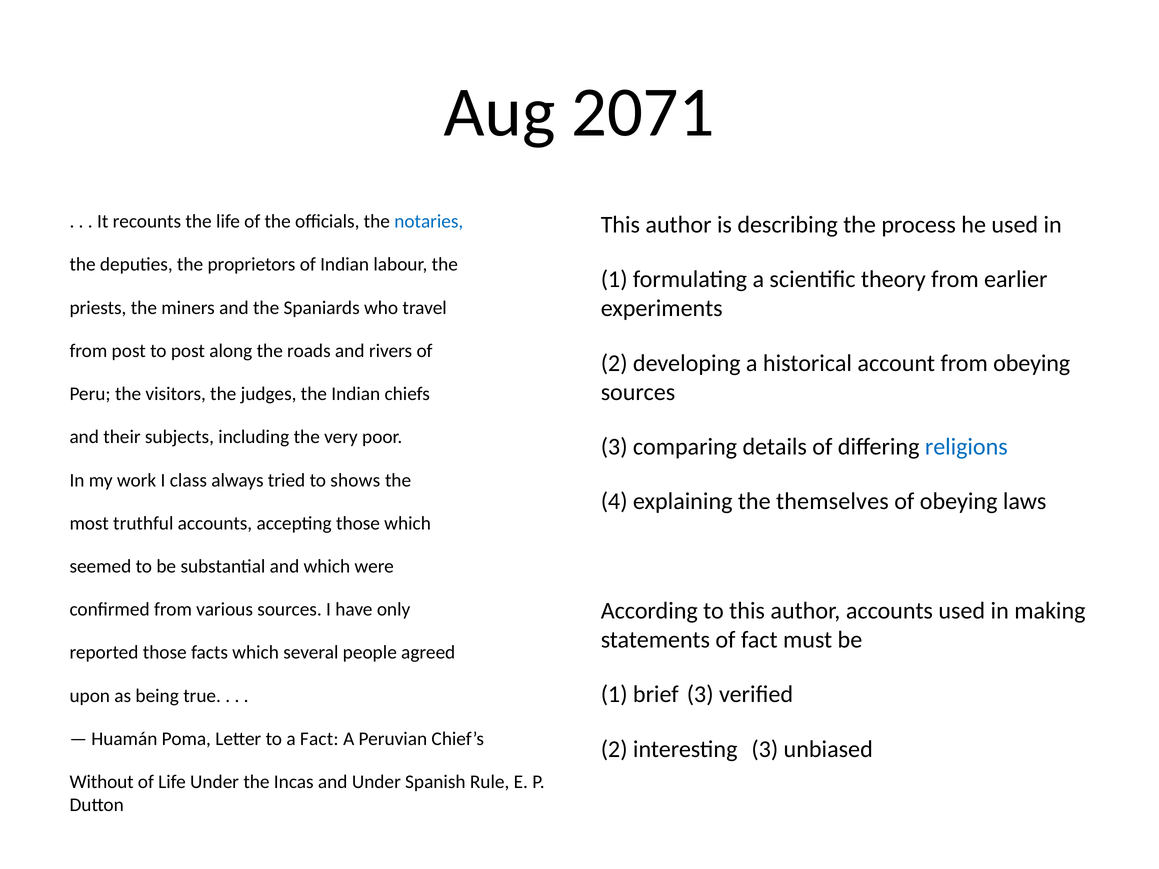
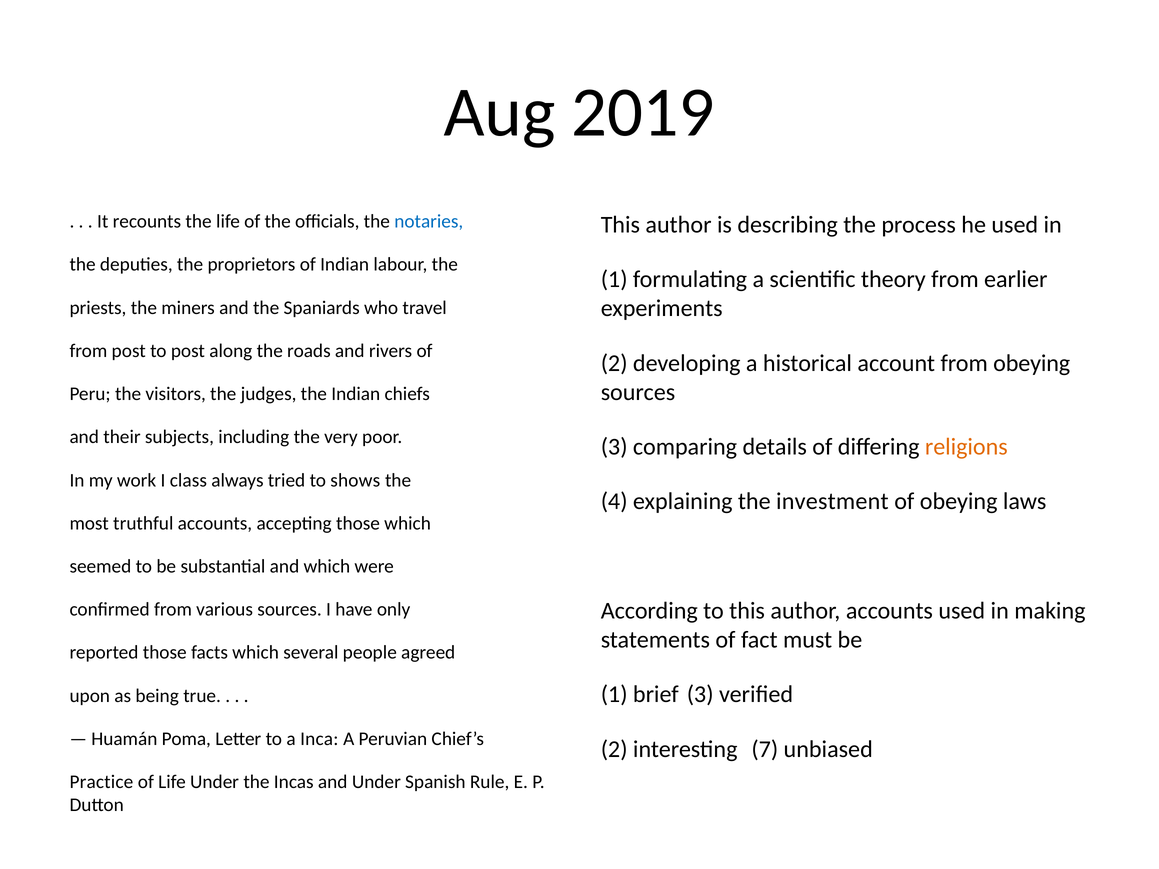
2071: 2071 -> 2019
religions colour: blue -> orange
themselves: themselves -> investment
a Fact: Fact -> Inca
interesting 3: 3 -> 7
Without: Without -> Practice
